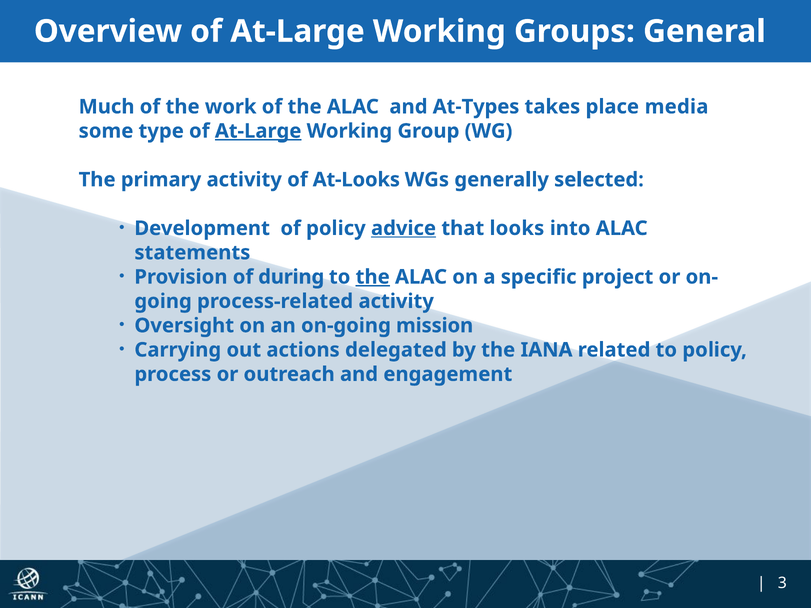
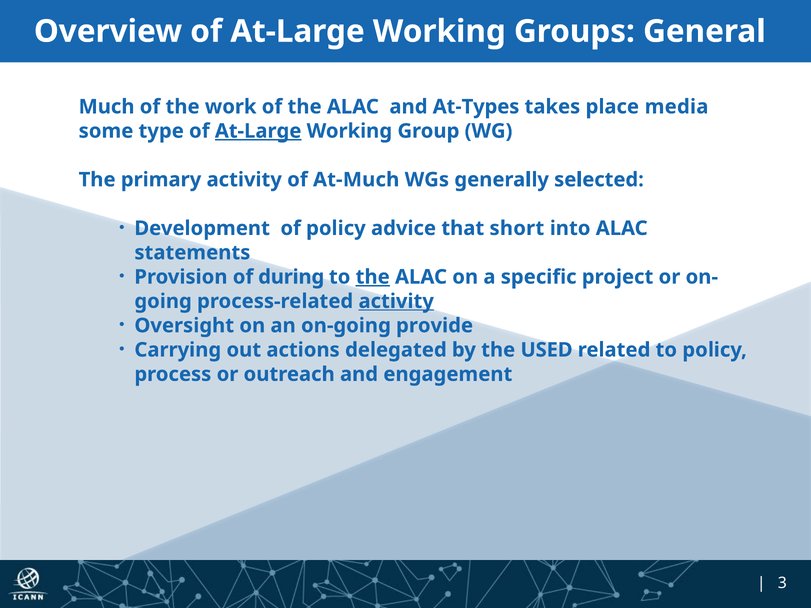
At-Looks: At-Looks -> At-Much
advice underline: present -> none
looks: looks -> short
activity at (396, 301) underline: none -> present
mission: mission -> provide
IANA: IANA -> USED
